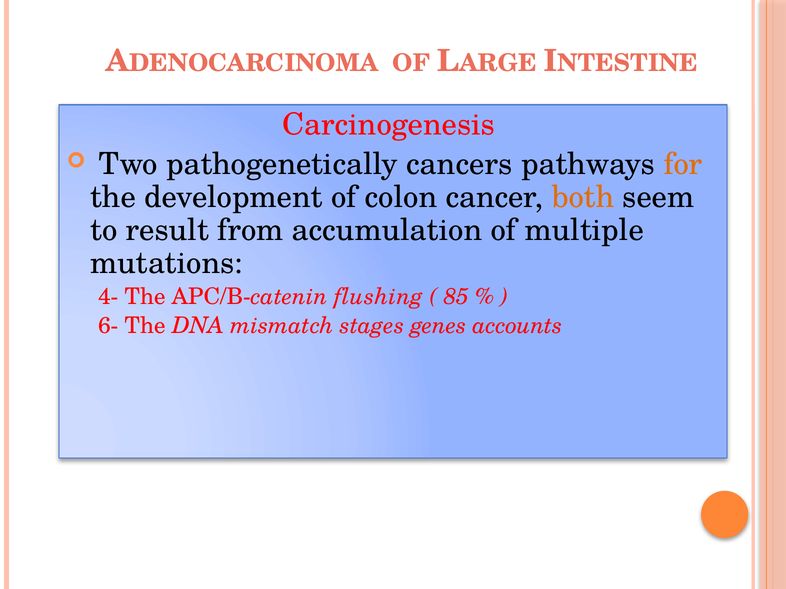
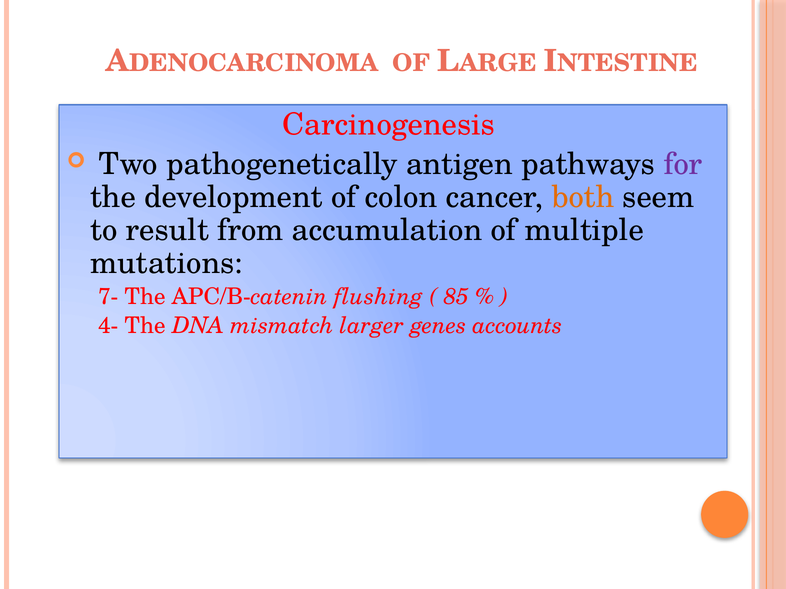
cancers: cancers -> antigen
for colour: orange -> purple
4-: 4- -> 7-
6-: 6- -> 4-
stages: stages -> larger
